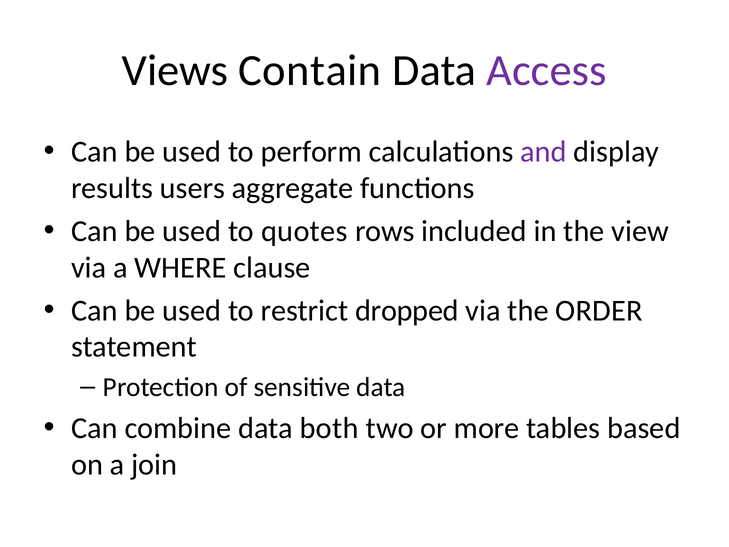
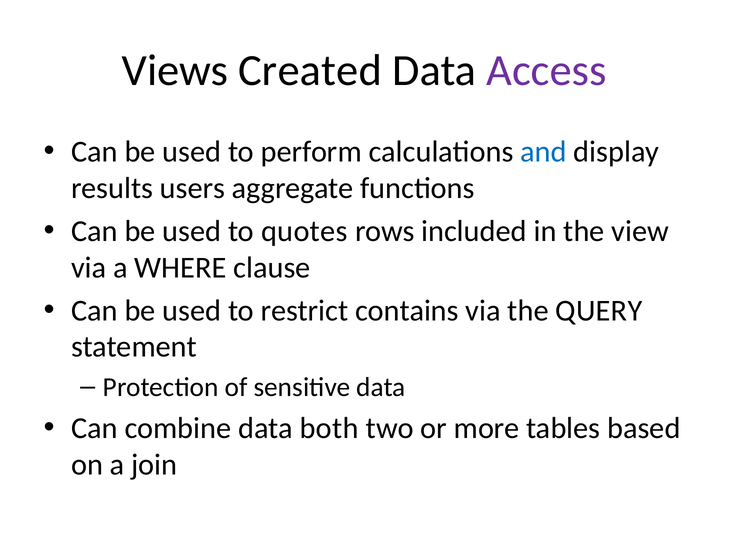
Contain: Contain -> Created
and colour: purple -> blue
dropped: dropped -> contains
ORDER: ORDER -> QUERY
